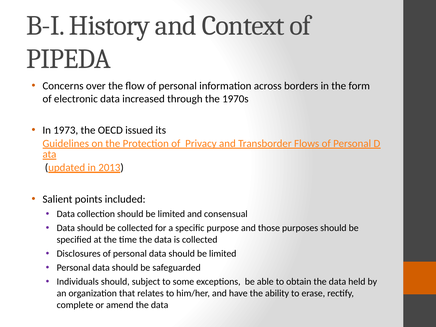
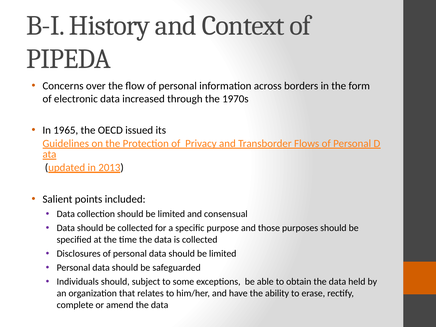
1973: 1973 -> 1965
